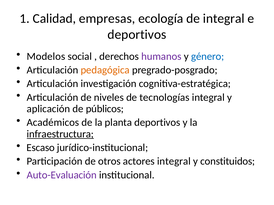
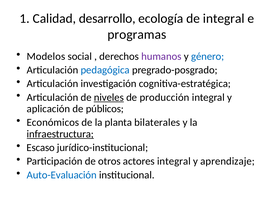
empresas: empresas -> desarrollo
deportivos at (137, 35): deportivos -> programas
pedagógica colour: orange -> blue
niveles underline: none -> present
tecnologías: tecnologías -> producción
Académicos: Académicos -> Económicos
planta deportivos: deportivos -> bilaterales
constituidos: constituidos -> aprendizaje
Auto-Evaluación colour: purple -> blue
